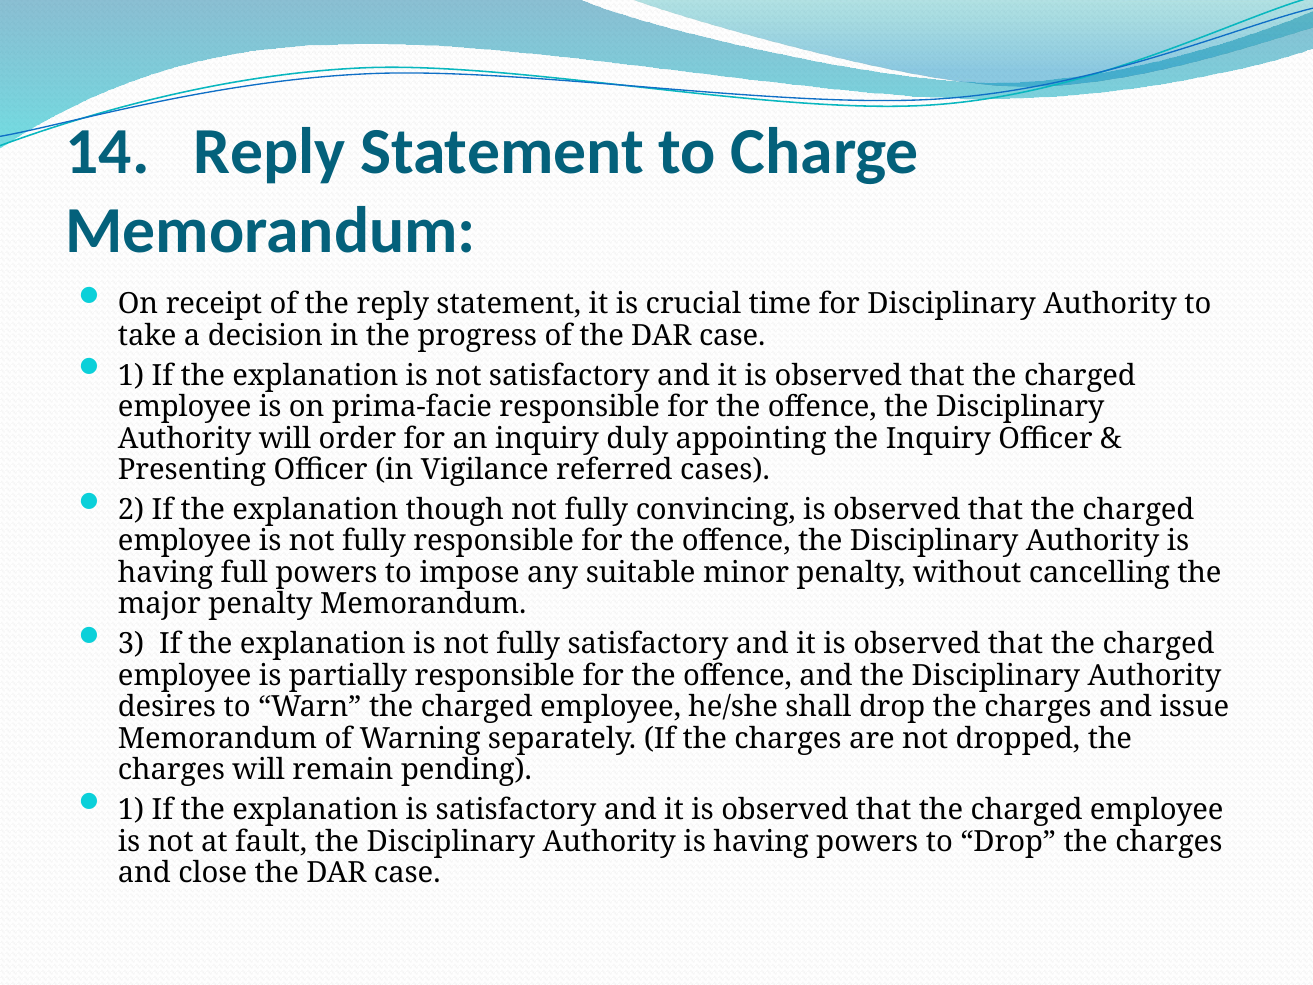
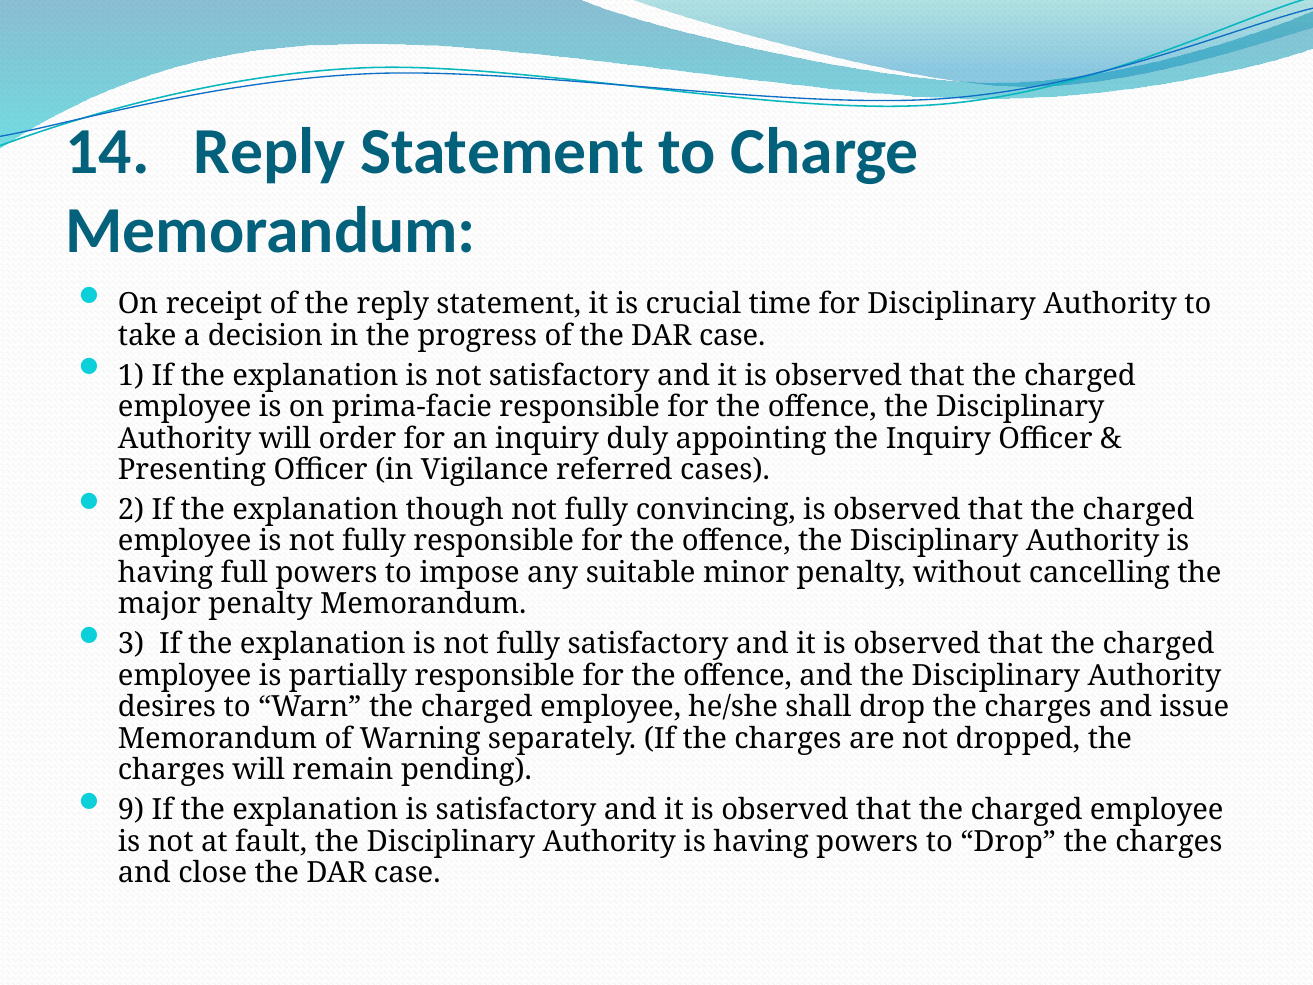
1 at (131, 810): 1 -> 9
